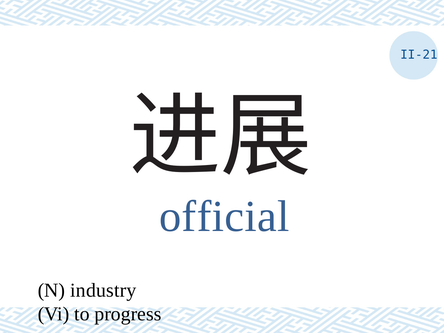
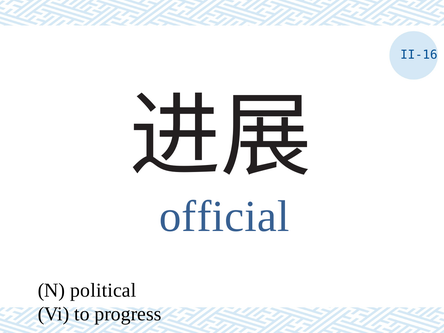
II-21: II-21 -> II-16
industry: industry -> political
